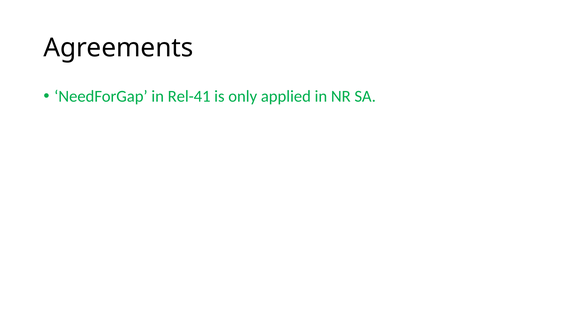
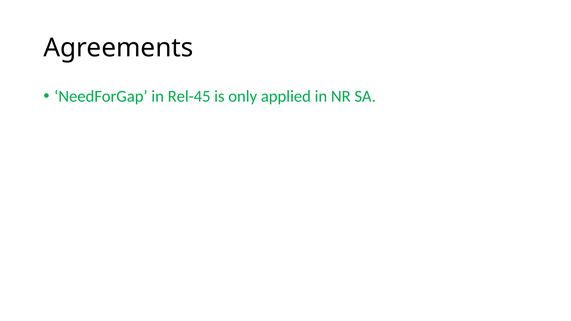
Rel-41: Rel-41 -> Rel-45
